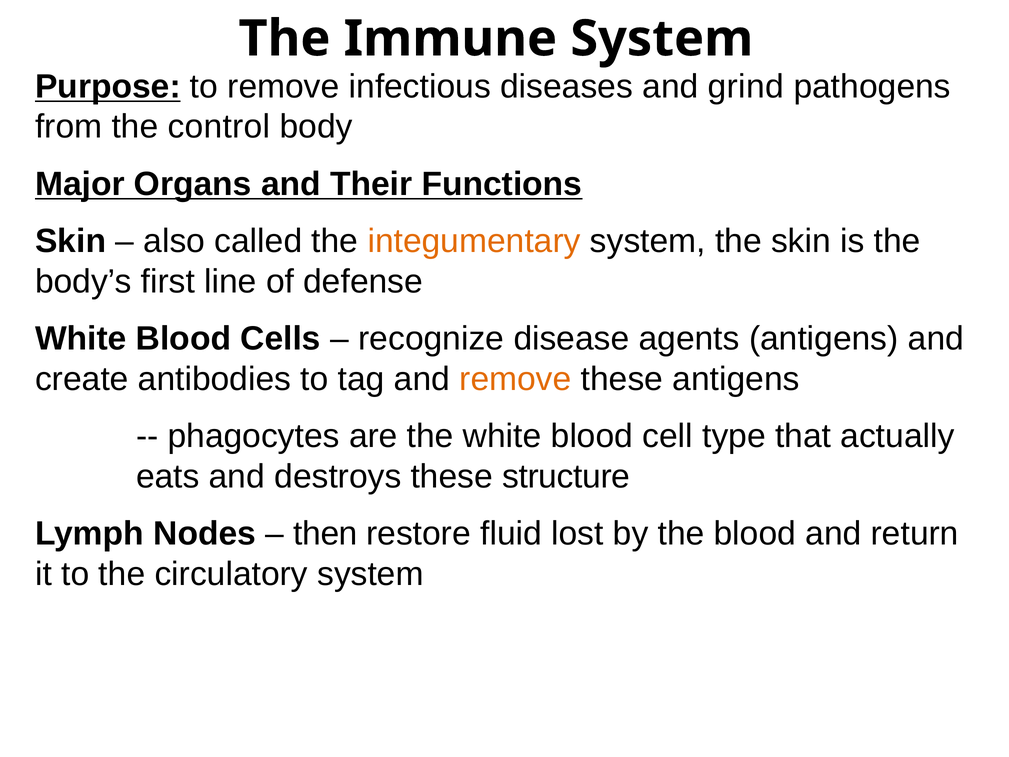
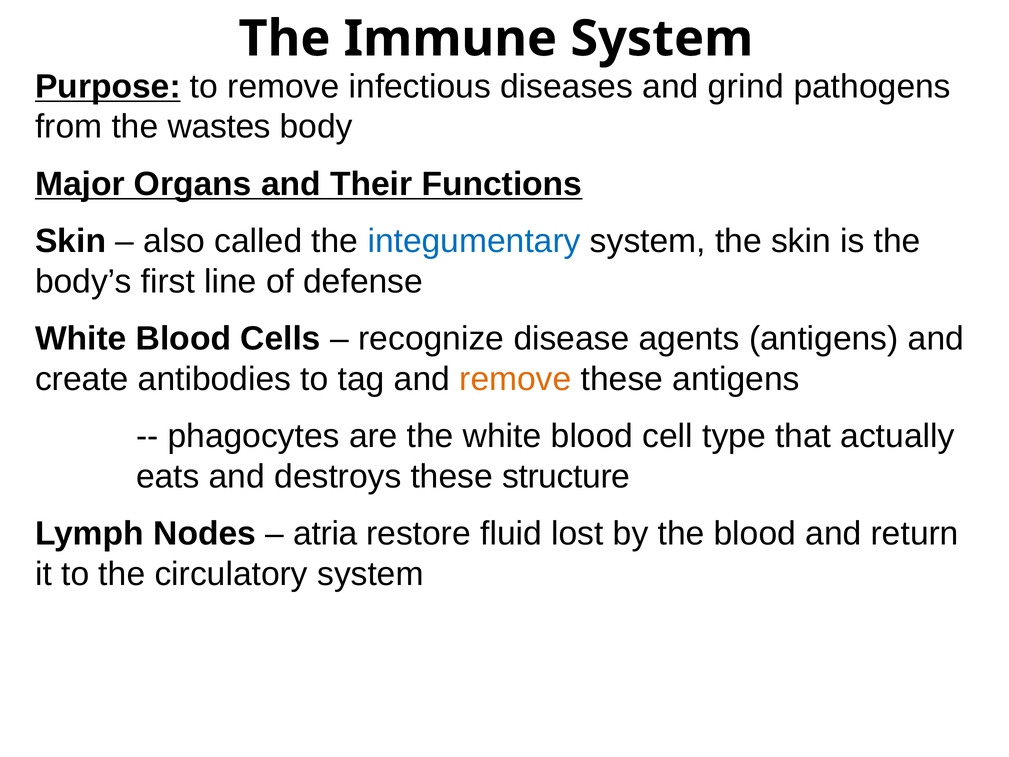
control: control -> wastes
integumentary colour: orange -> blue
then: then -> atria
